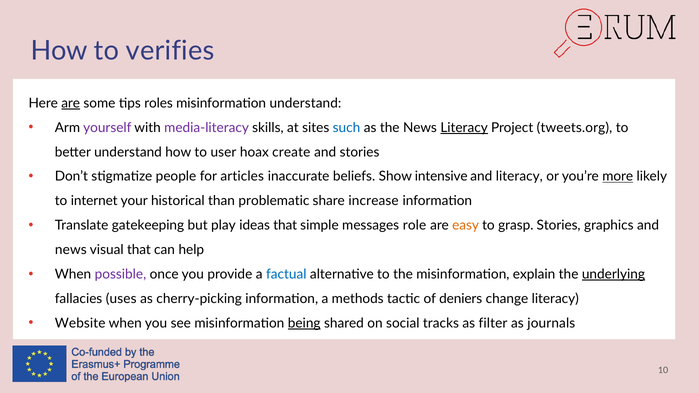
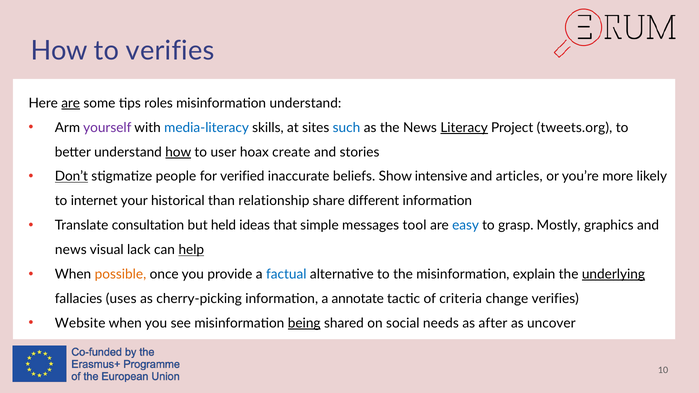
media-literacy colour: purple -> blue
how at (178, 152) underline: none -> present
Don’t underline: none -> present
articles: articles -> verified
and literacy: literacy -> articles
more underline: present -> none
problematic: problematic -> relationship
increase: increase -> different
gatekeeping: gatekeeping -> consultation
play: play -> held
role: role -> tool
easy colour: orange -> blue
grasp Stories: Stories -> Mostly
visual that: that -> lack
help underline: none -> present
possible colour: purple -> orange
methods: methods -> annotate
deniers: deniers -> criteria
change literacy: literacy -> verifies
tracks: tracks -> needs
filter: filter -> after
journals: journals -> uncover
